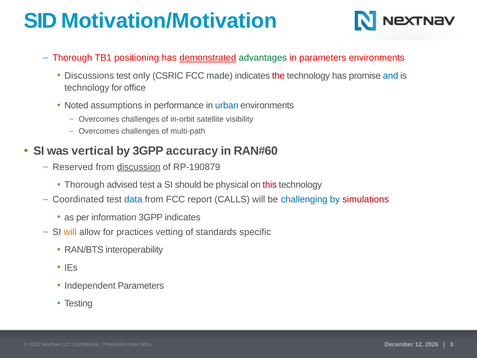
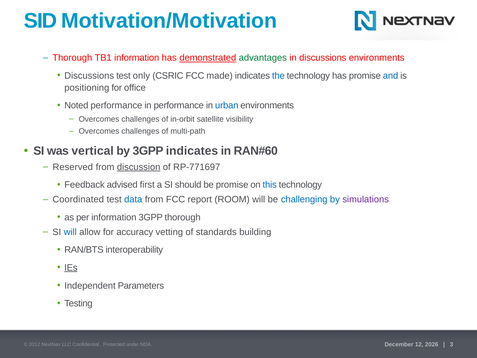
TB1 positioning: positioning -> information
in parameters: parameters -> discussions
the colour: red -> blue
technology at (87, 88): technology -> positioning
Noted assumptions: assumptions -> performance
3GPP accuracy: accuracy -> indicates
RP-190879: RP-190879 -> RP-771697
Thorough at (84, 185): Thorough -> Feedback
advised test: test -> first
be physical: physical -> promise
this colour: red -> blue
CALLS: CALLS -> ROOM
simulations colour: red -> purple
3GPP indicates: indicates -> thorough
will at (70, 232) colour: orange -> blue
practices: practices -> accuracy
specific: specific -> building
IEs underline: none -> present
